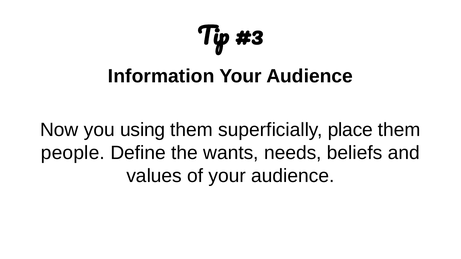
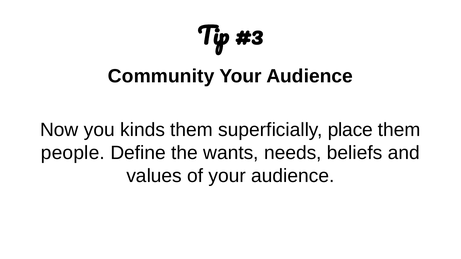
Information: Information -> Community
using: using -> kinds
